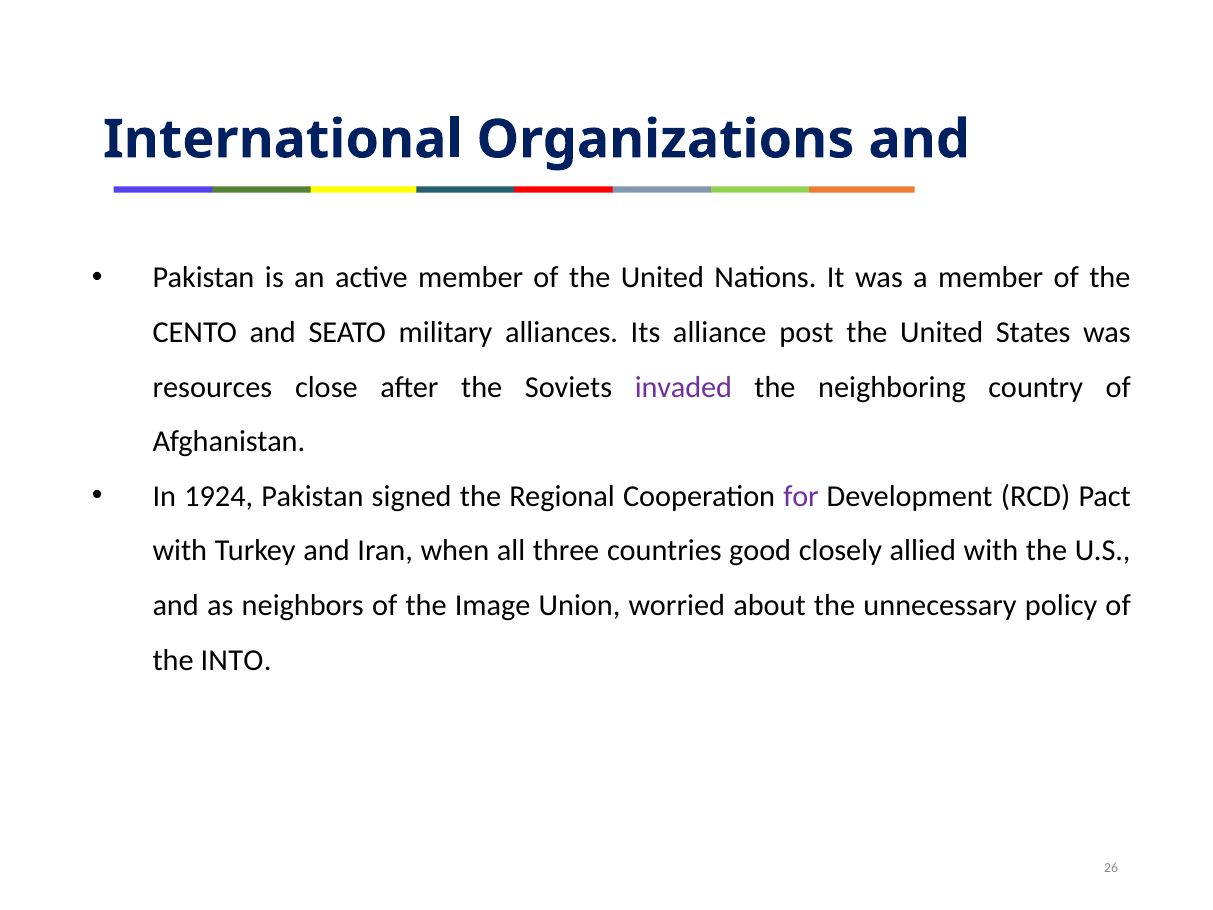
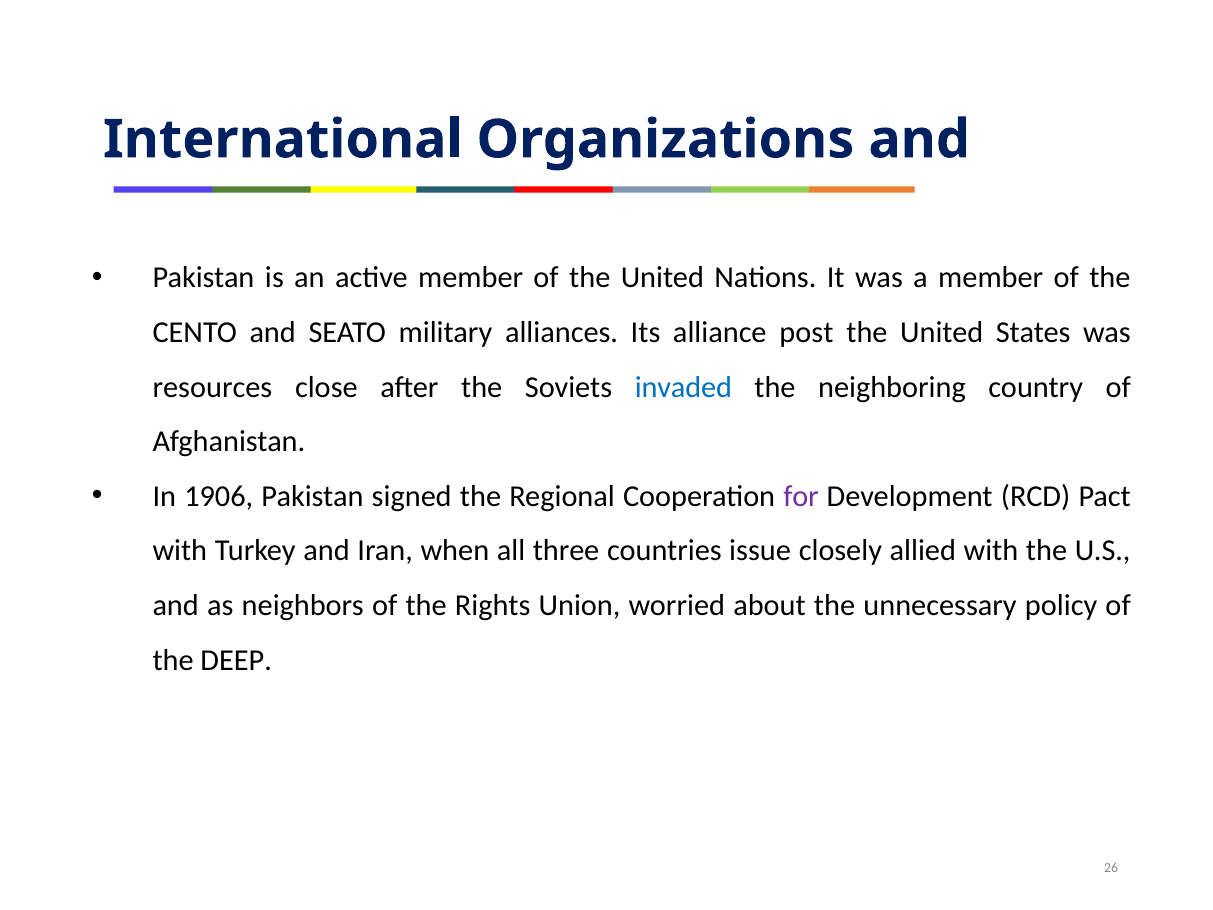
invaded colour: purple -> blue
1924: 1924 -> 1906
good: good -> issue
Image: Image -> Rights
INTO: INTO -> DEEP
